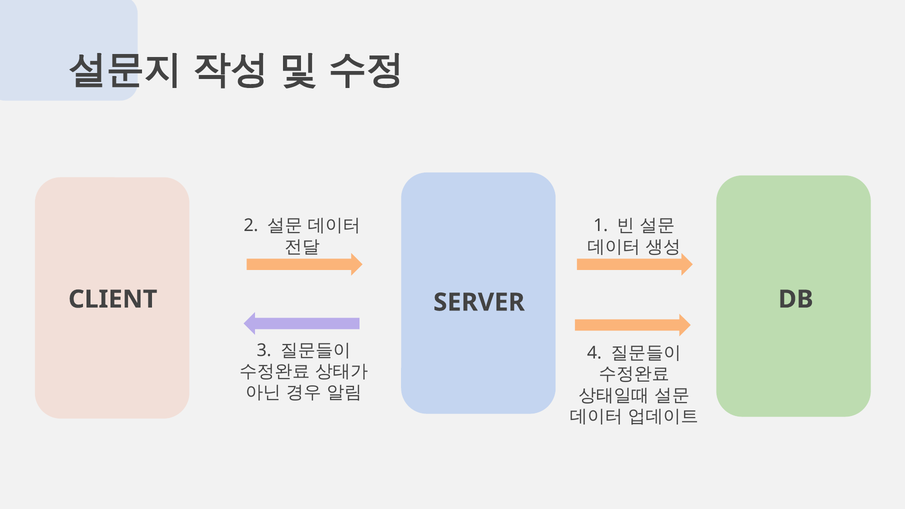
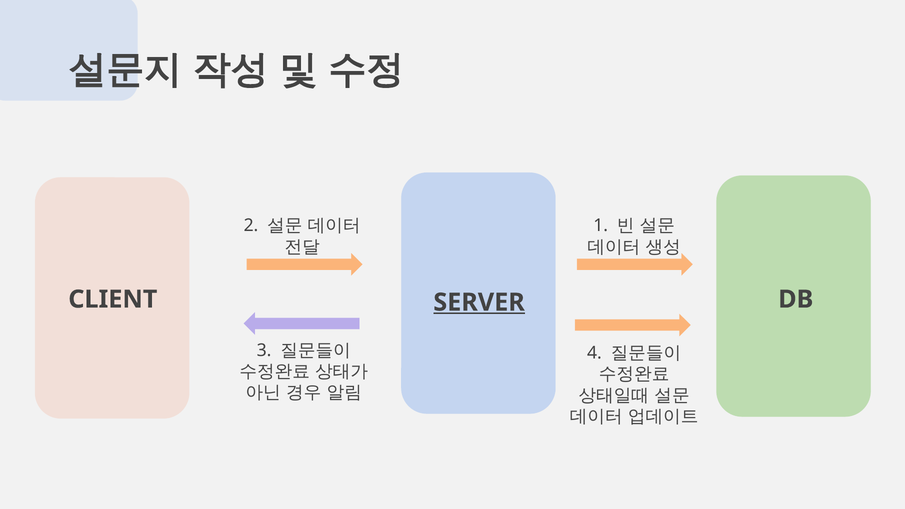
SERVER underline: none -> present
